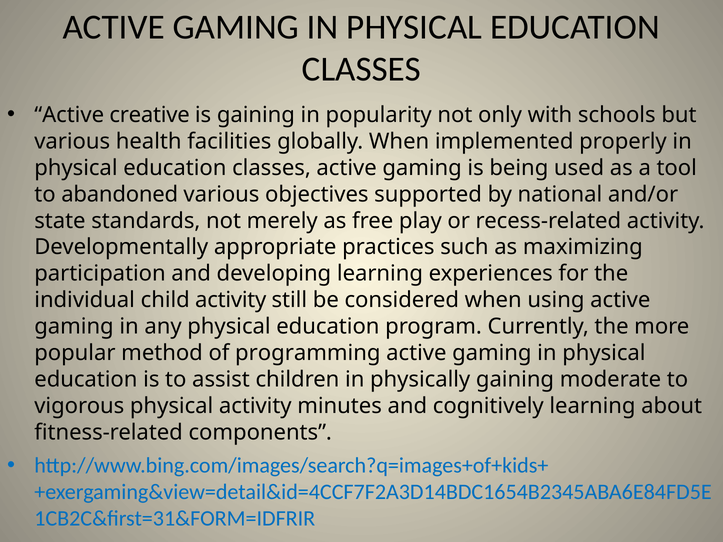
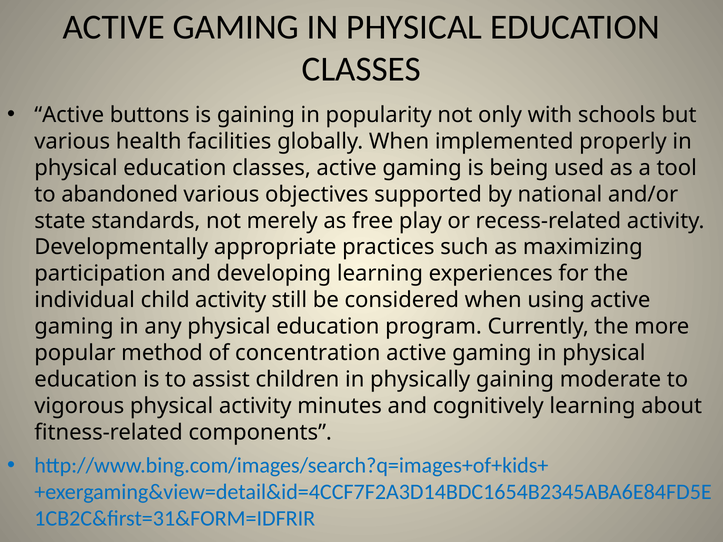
creative: creative -> buttons
programming: programming -> concentration
